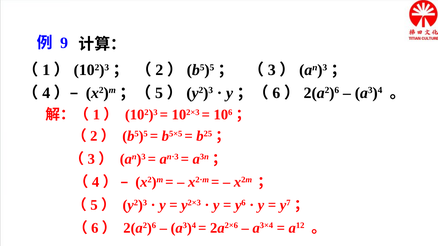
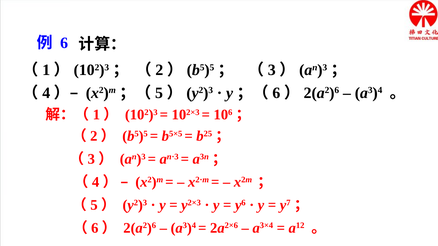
9: 9 -> 6
